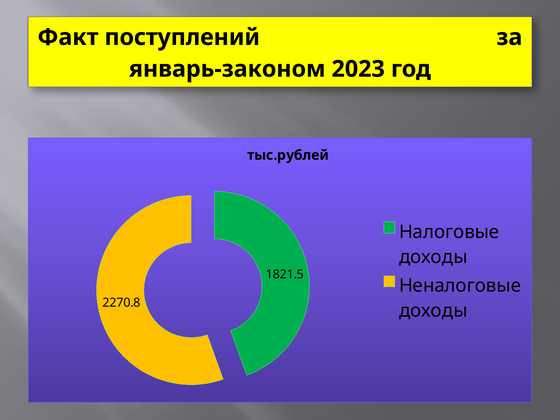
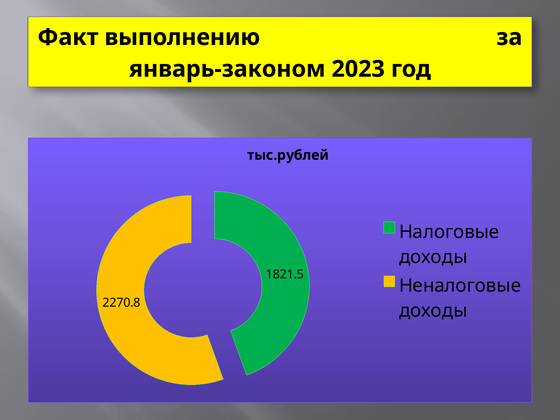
поступлений: поступлений -> выполнению
